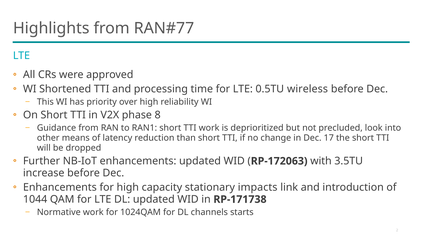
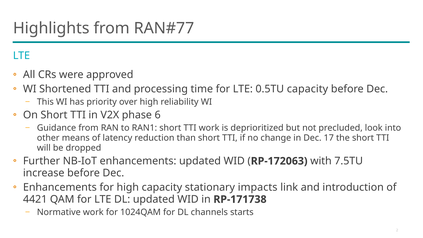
0.5TU wireless: wireless -> capacity
8: 8 -> 6
3.5TU: 3.5TU -> 7.5TU
1044: 1044 -> 4421
